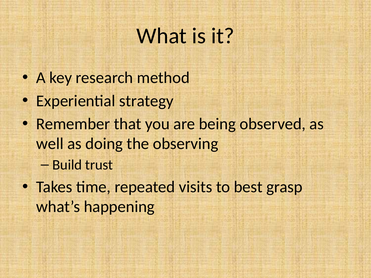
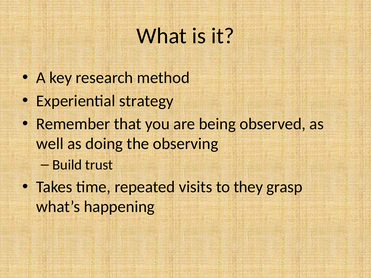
best: best -> they
